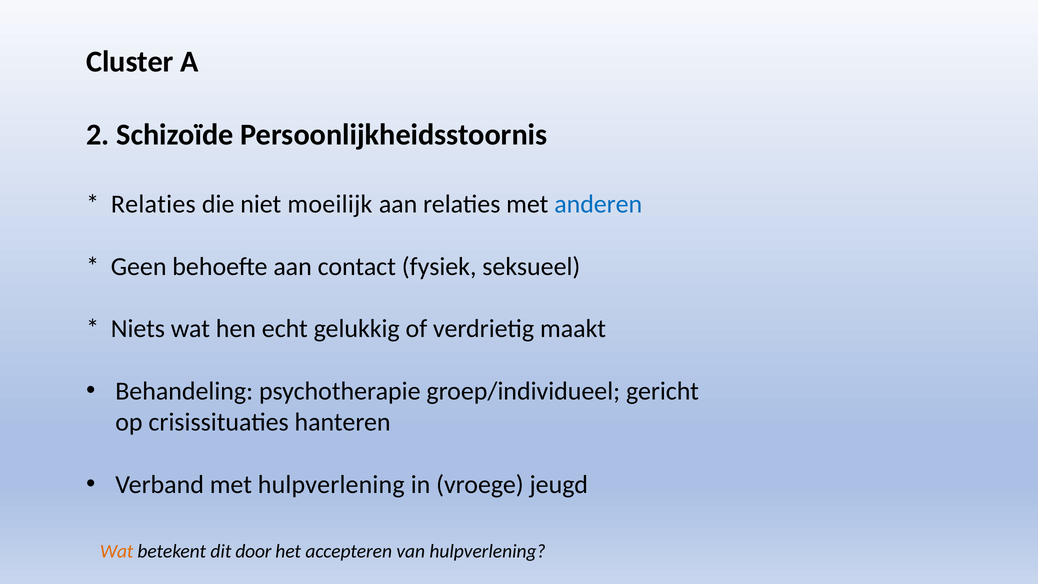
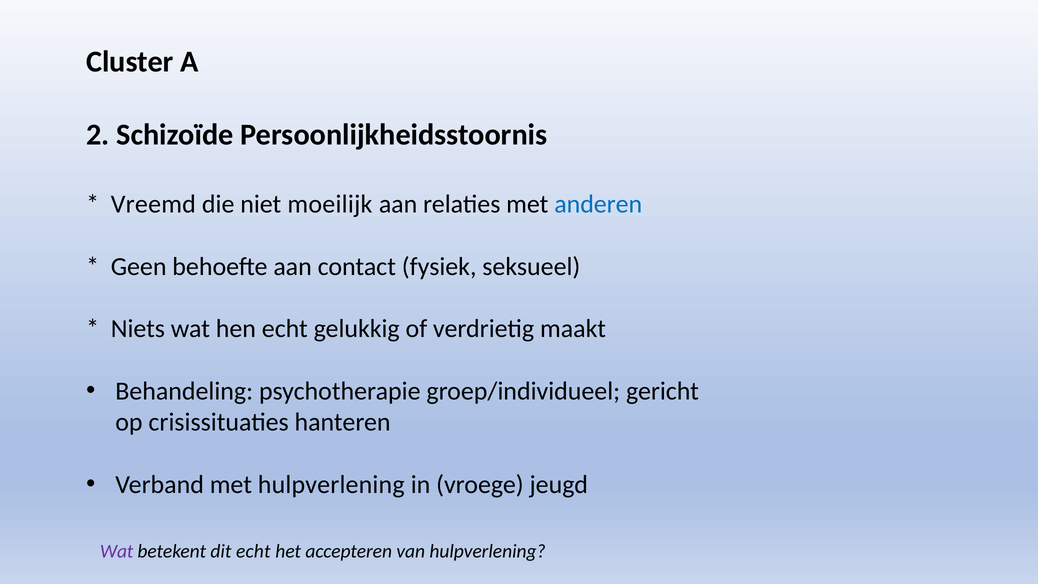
Relaties at (153, 204): Relaties -> Vreemd
Wat at (117, 551) colour: orange -> purple
dit door: door -> echt
